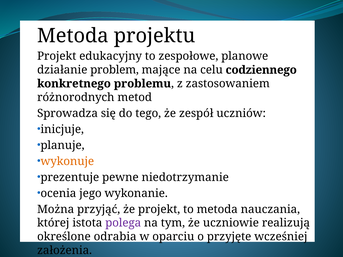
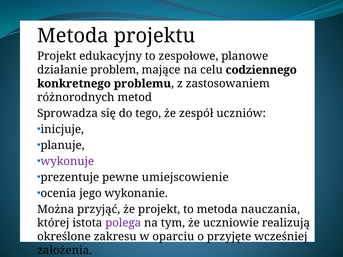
wykonuje colour: orange -> purple
niedotrzymanie: niedotrzymanie -> umiejscowienie
odrabia: odrabia -> zakresu
